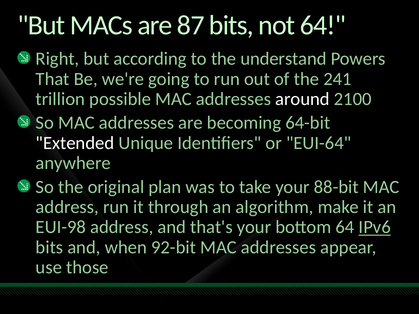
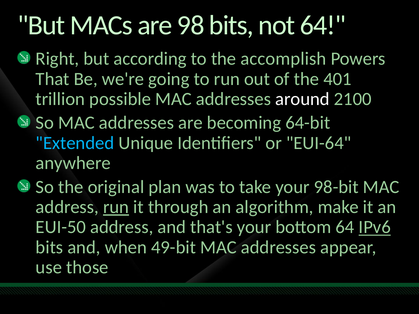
87: 87 -> 98
understand: understand -> accomplish
241: 241 -> 401
Extended colour: white -> light blue
88-bit: 88-bit -> 98-bit
run at (116, 207) underline: none -> present
EUI-98: EUI-98 -> EUI-50
92-bit: 92-bit -> 49-bit
